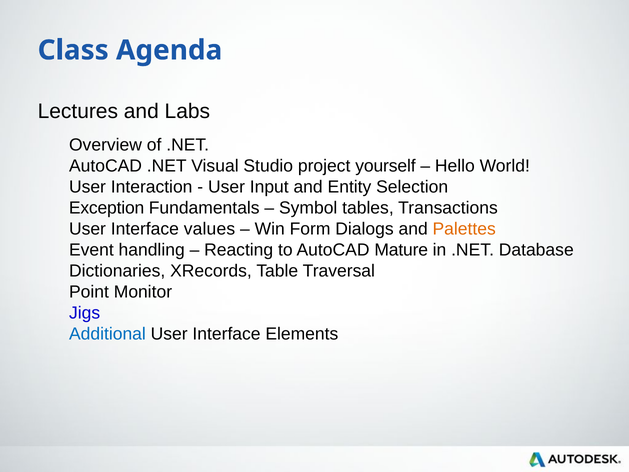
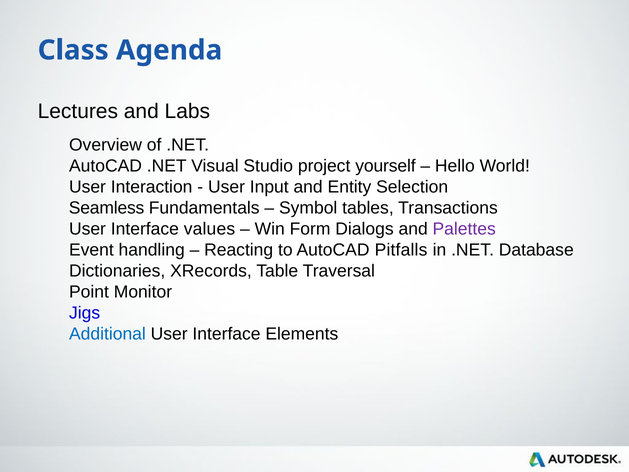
Exception: Exception -> Seamless
Palettes colour: orange -> purple
Mature: Mature -> Pitfalls
